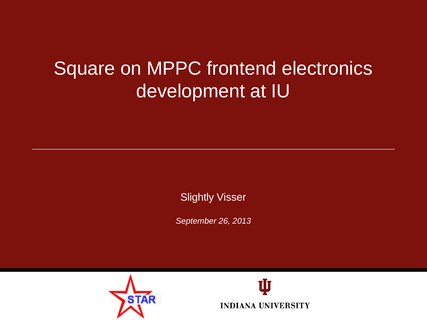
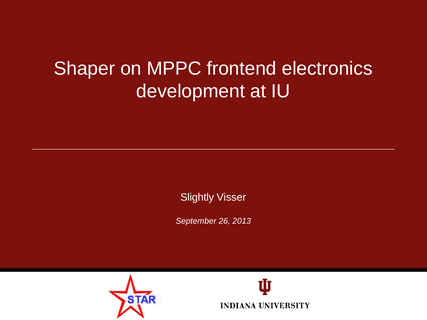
Square: Square -> Shaper
